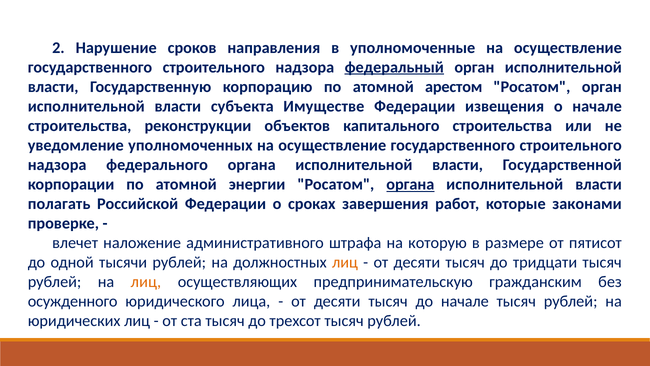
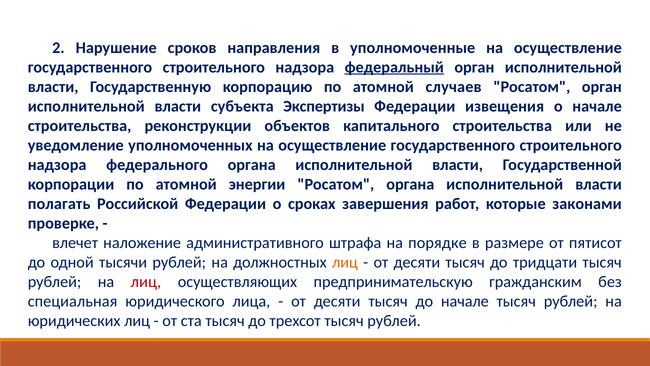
арестом: арестом -> случаев
Имуществе: Имуществе -> Экспертизы
органа at (410, 184) underline: present -> none
которую: которую -> порядке
лиц at (146, 282) colour: orange -> red
осужденного: осужденного -> специальная
